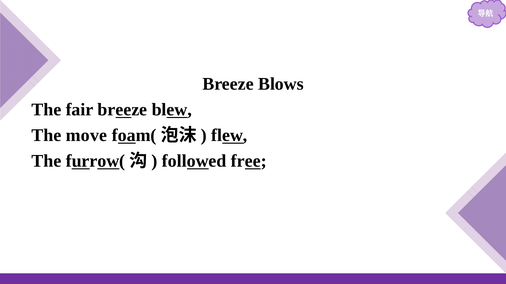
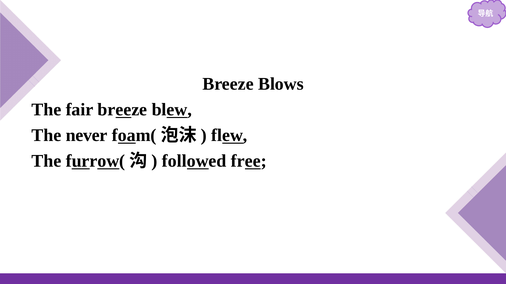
move: move -> never
